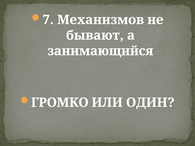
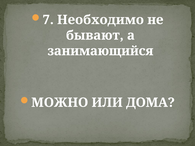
Механизмов: Механизмов -> Необходимо
ГРОМКО: ГРОМКО -> МОЖНО
ОДИН: ОДИН -> ДОМА
